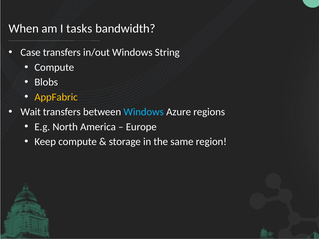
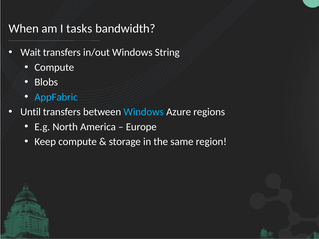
Case: Case -> Wait
AppFabric colour: yellow -> light blue
Wait: Wait -> Until
